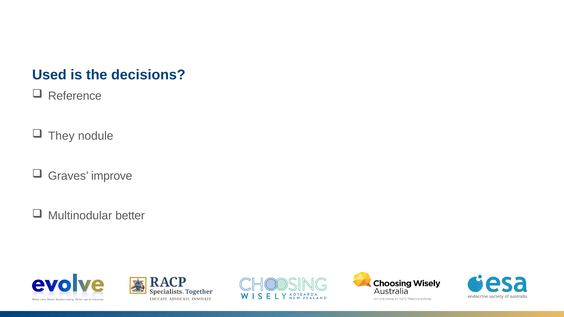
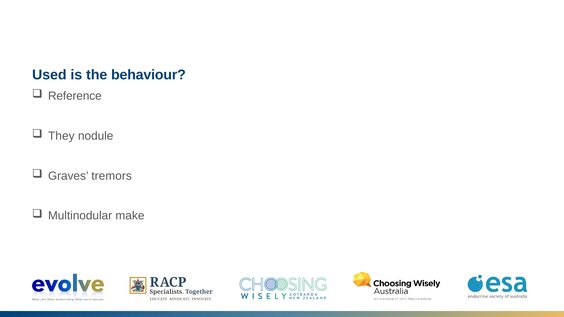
decisions: decisions -> behaviour
improve: improve -> tremors
better: better -> make
